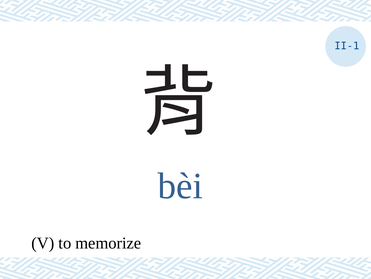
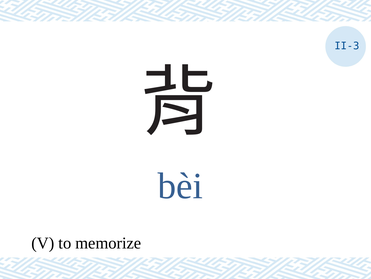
II-1: II-1 -> II-3
